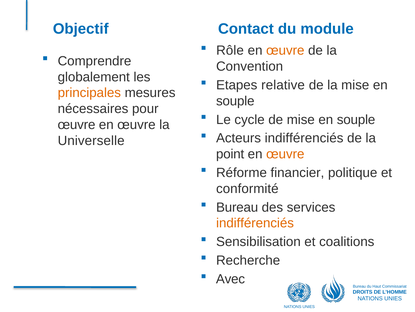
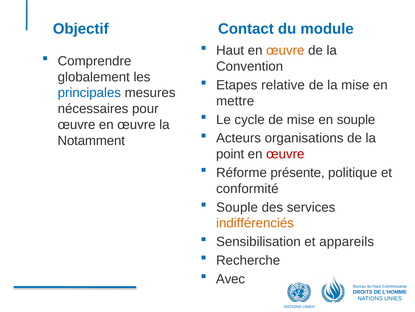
Rôle at (230, 50): Rôle -> Haut
principales colour: orange -> blue
souple at (235, 101): souple -> mettre
Acteurs indifférenciés: indifférenciés -> organisations
Universelle: Universelle -> Notamment
œuvre at (285, 154) colour: orange -> red
financier: financier -> présente
Bureau at (237, 207): Bureau -> Souple
coalitions: coalitions -> appareils
